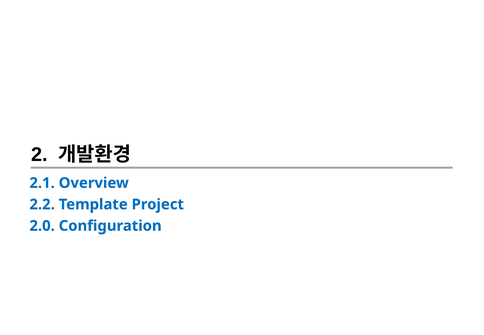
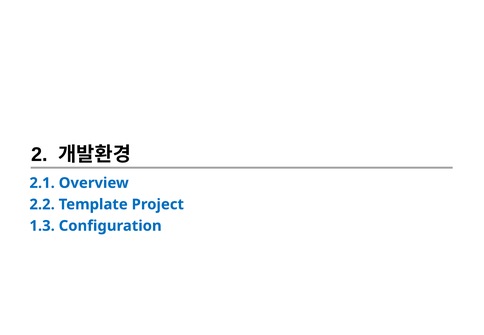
2.0: 2.0 -> 1.3
